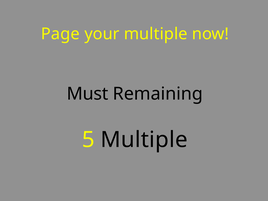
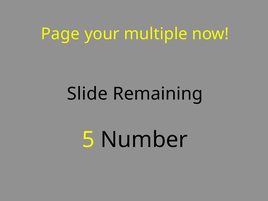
Must: Must -> Slide
5 Multiple: Multiple -> Number
